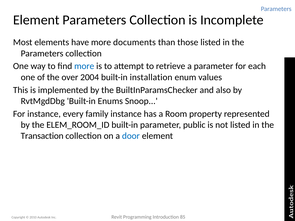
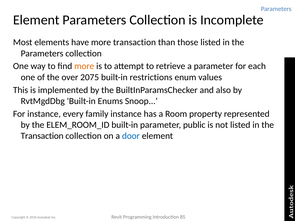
more documents: documents -> transaction
more at (84, 66) colour: blue -> orange
2004: 2004 -> 2075
installation: installation -> restrictions
